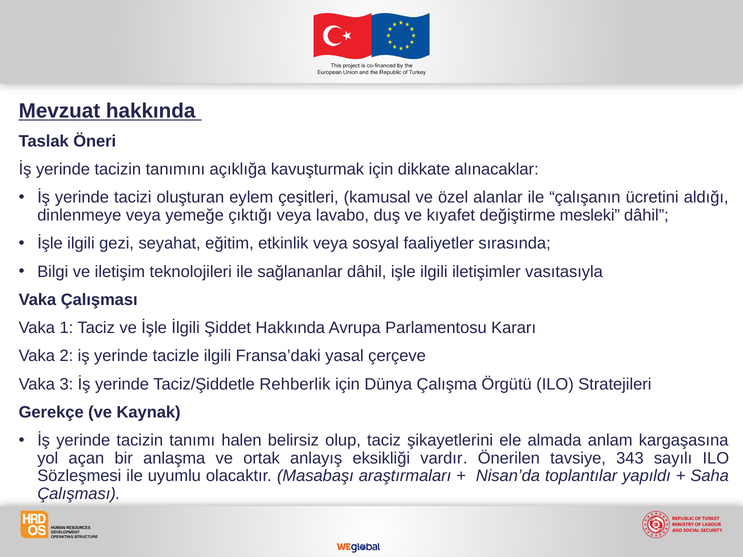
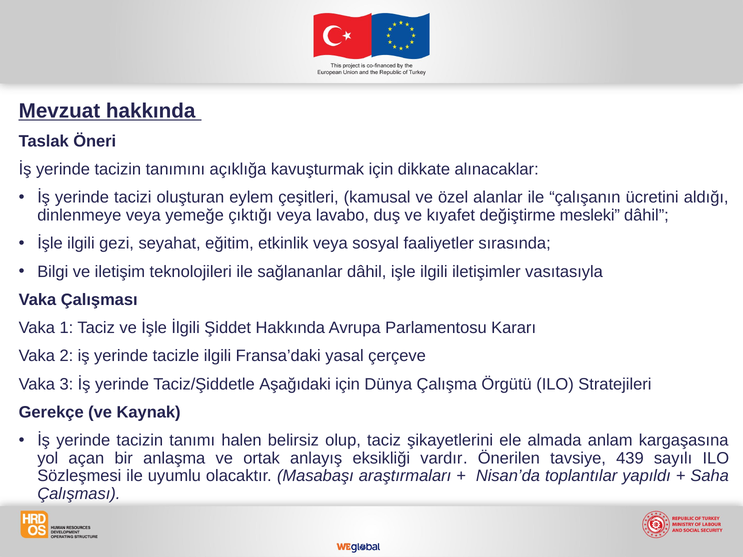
Rehberlik: Rehberlik -> Aşağıdaki
343: 343 -> 439
